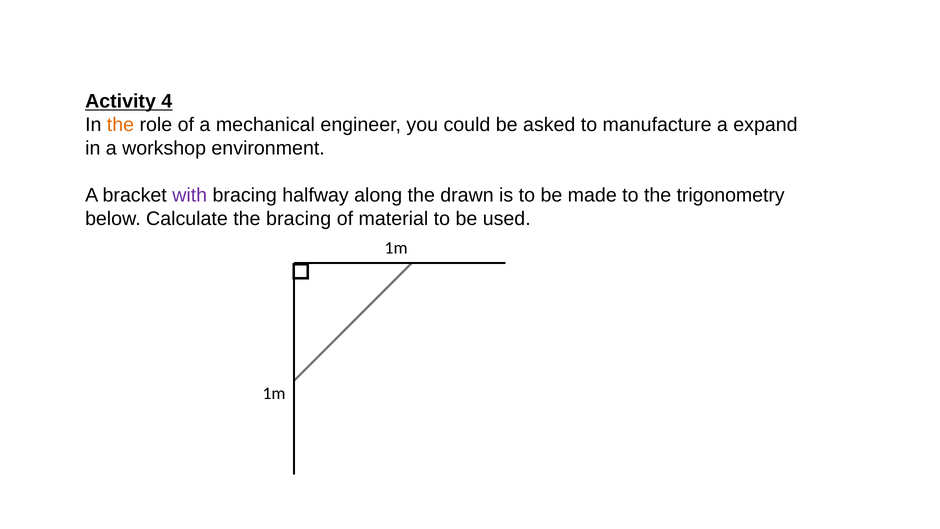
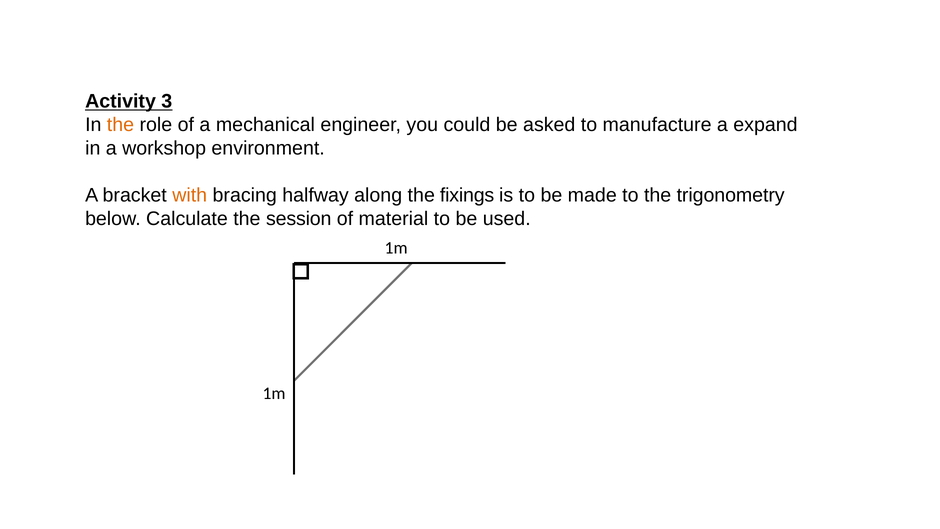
4: 4 -> 3
with colour: purple -> orange
drawn: drawn -> fixings
the bracing: bracing -> session
